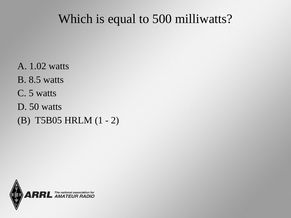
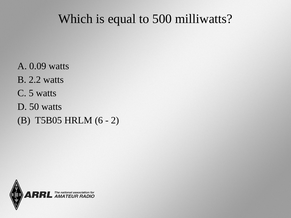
1.02: 1.02 -> 0.09
8.5: 8.5 -> 2.2
1: 1 -> 6
